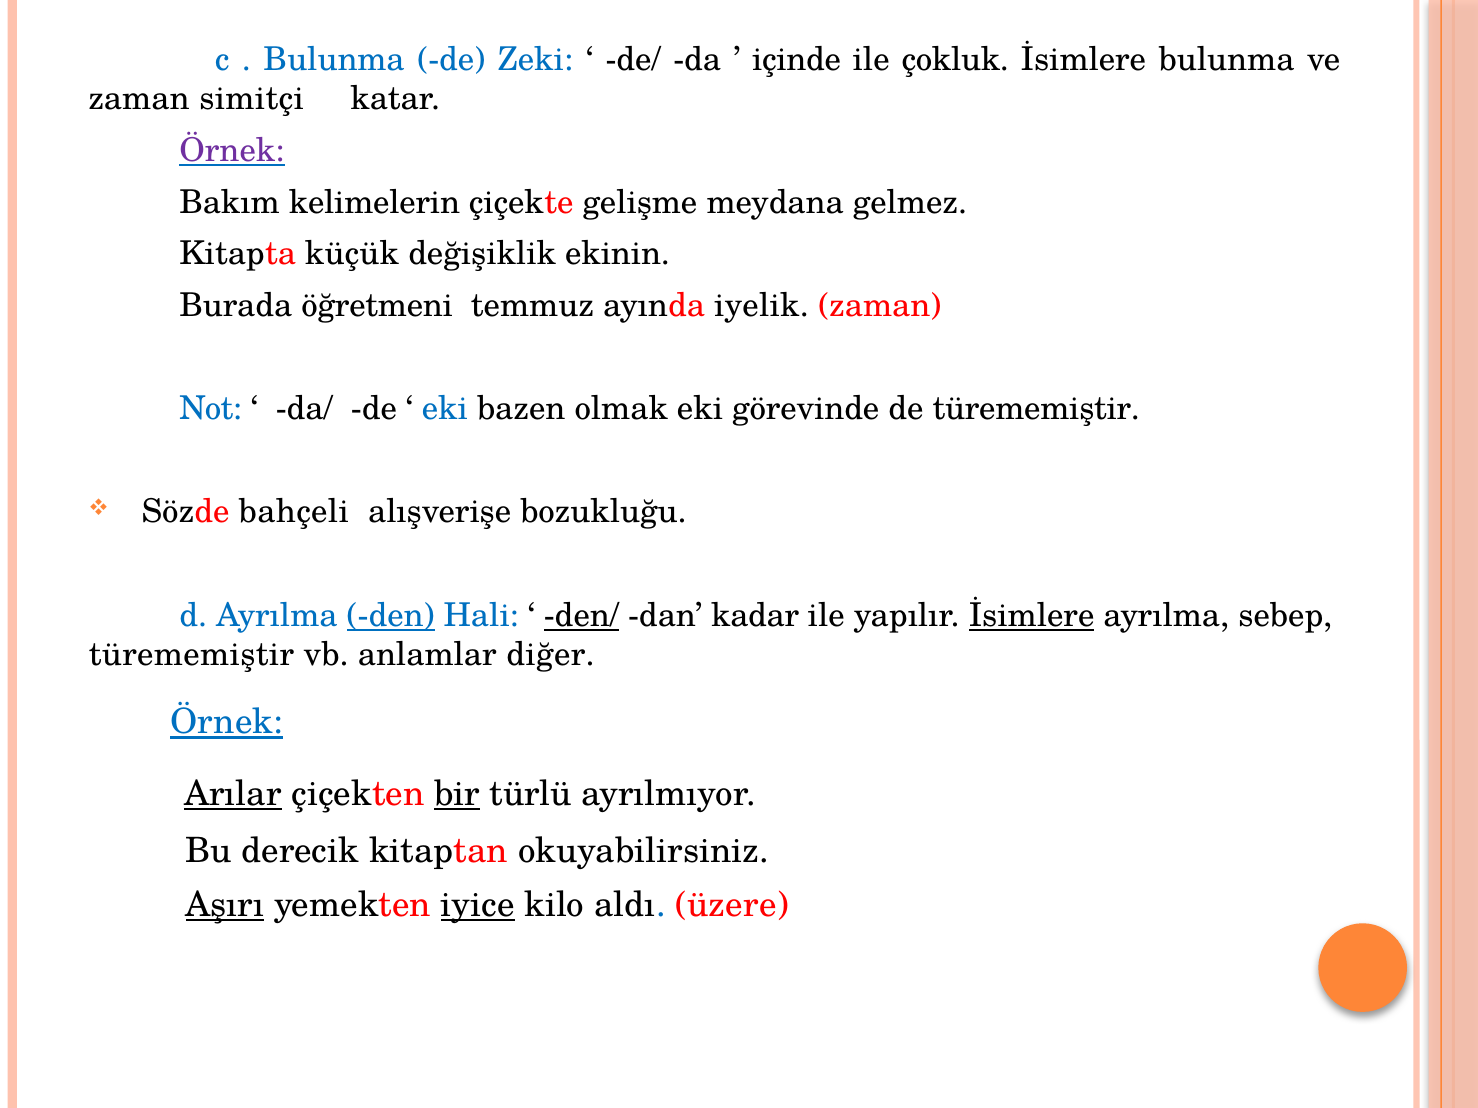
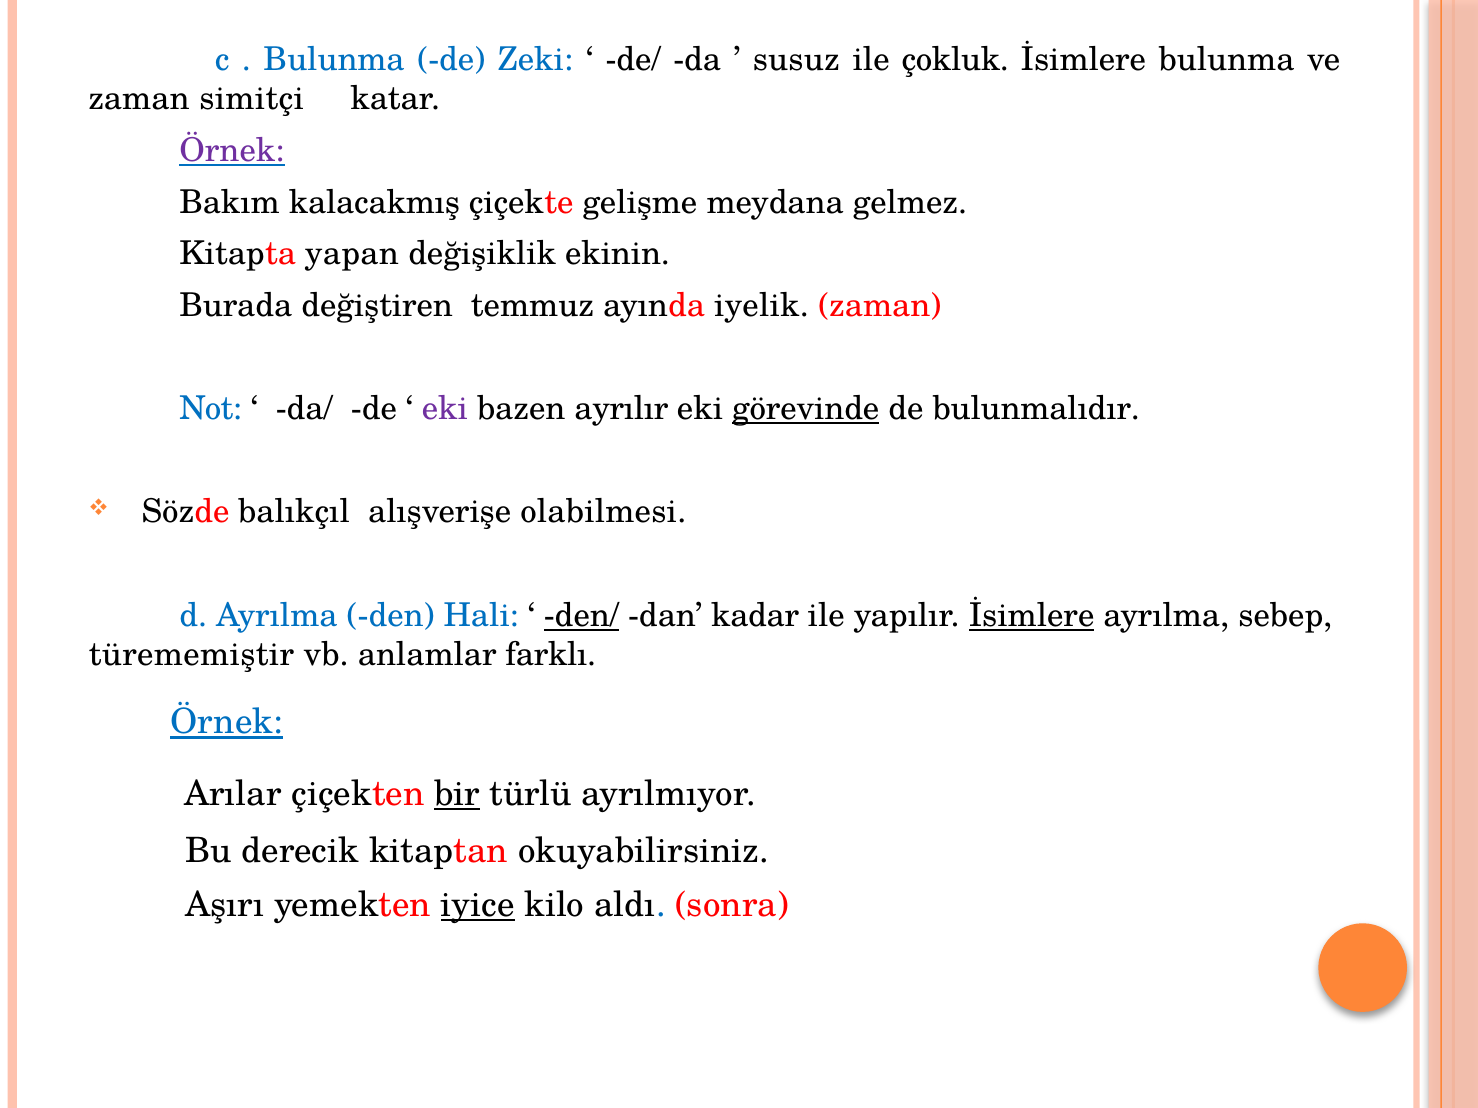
içinde: içinde -> susuz
kelimelerin: kelimelerin -> kalacakmış
küçük: küçük -> yapan
öğretmeni: öğretmeni -> değiştiren
eki at (445, 409) colour: blue -> purple
olmak: olmak -> ayrılır
görevinde underline: none -> present
de türememiştir: türememiştir -> bulunmalıdır
bahçeli: bahçeli -> balıkçıl
bozukluğu: bozukluğu -> olabilmesi
den underline: present -> none
diğer: diğer -> farklı
Arılar underline: present -> none
Aşırı underline: present -> none
üzere: üzere -> sonra
